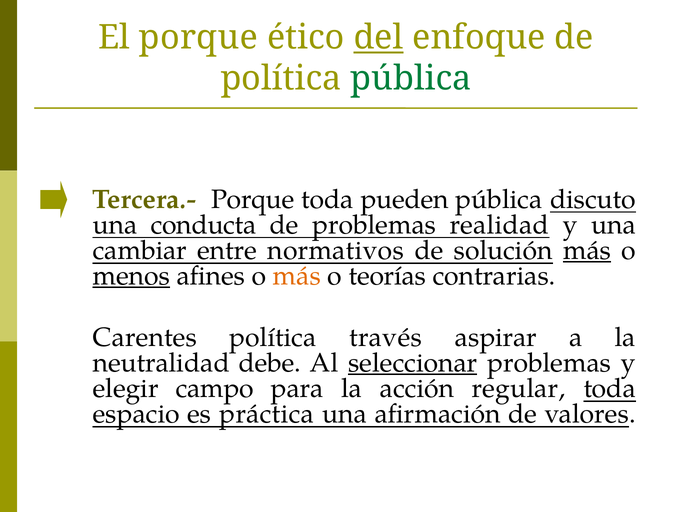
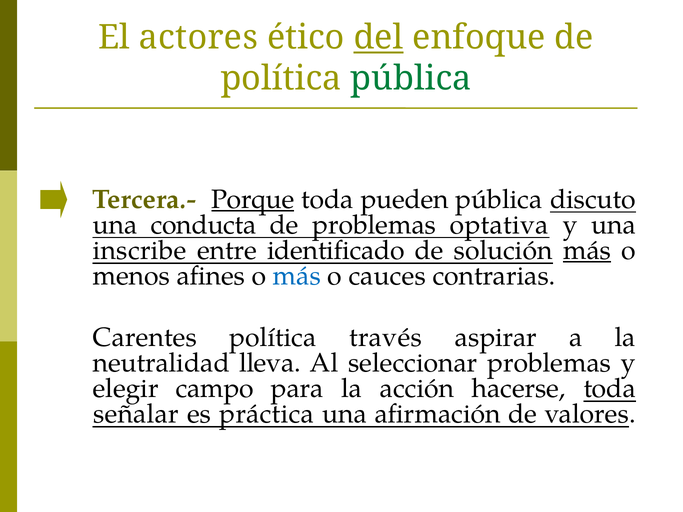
El porque: porque -> actores
Porque at (253, 199) underline: none -> present
realidad: realidad -> optativa
cambiar: cambiar -> inscribe
normativos: normativos -> identificado
menos underline: present -> none
más at (297, 276) colour: orange -> blue
teorías: teorías -> cauces
debe: debe -> lleva
seleccionar underline: present -> none
regular: regular -> hacerse
espacio: espacio -> señalar
